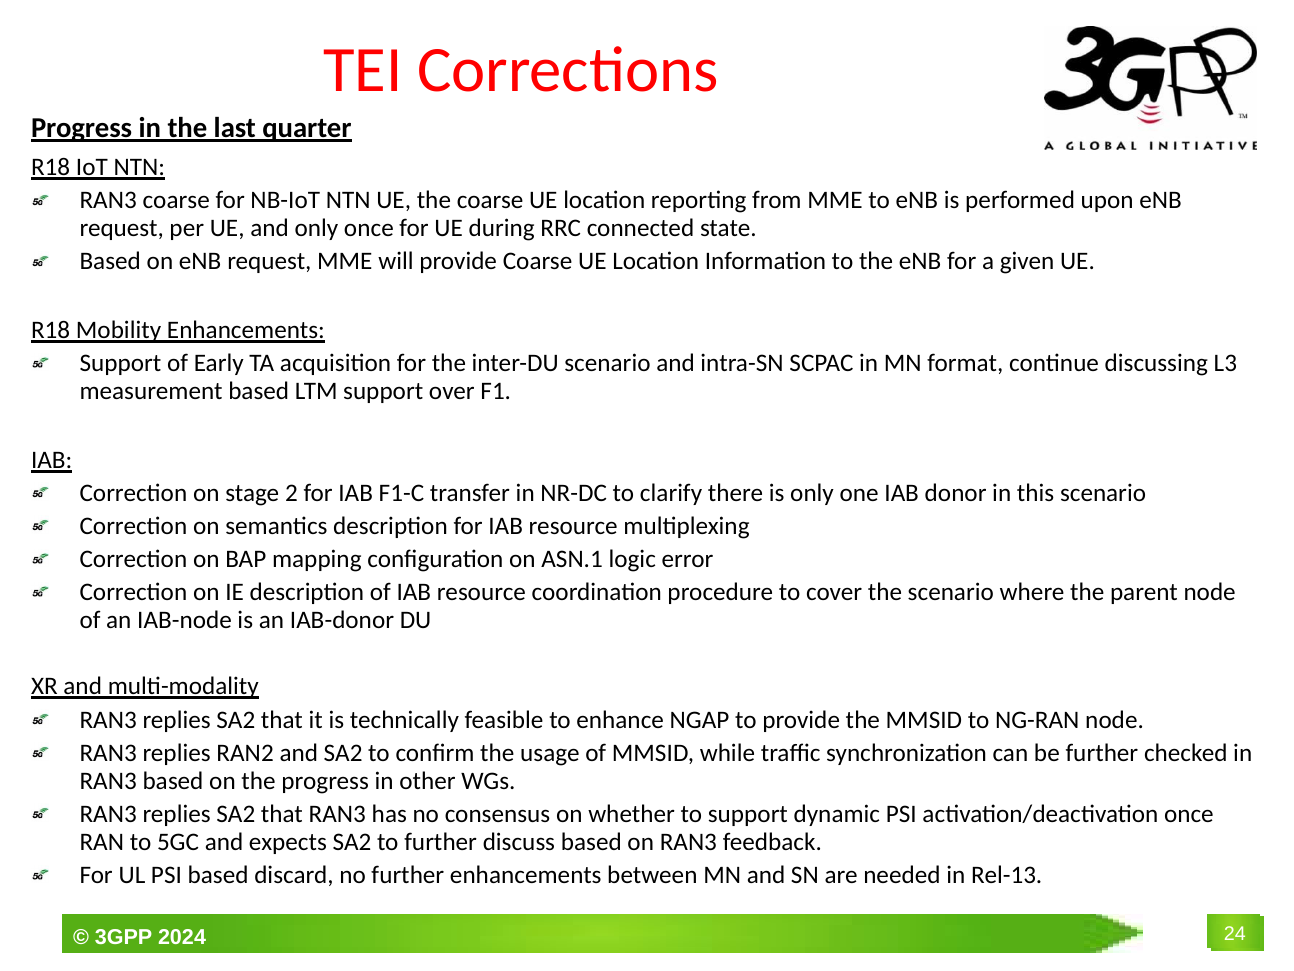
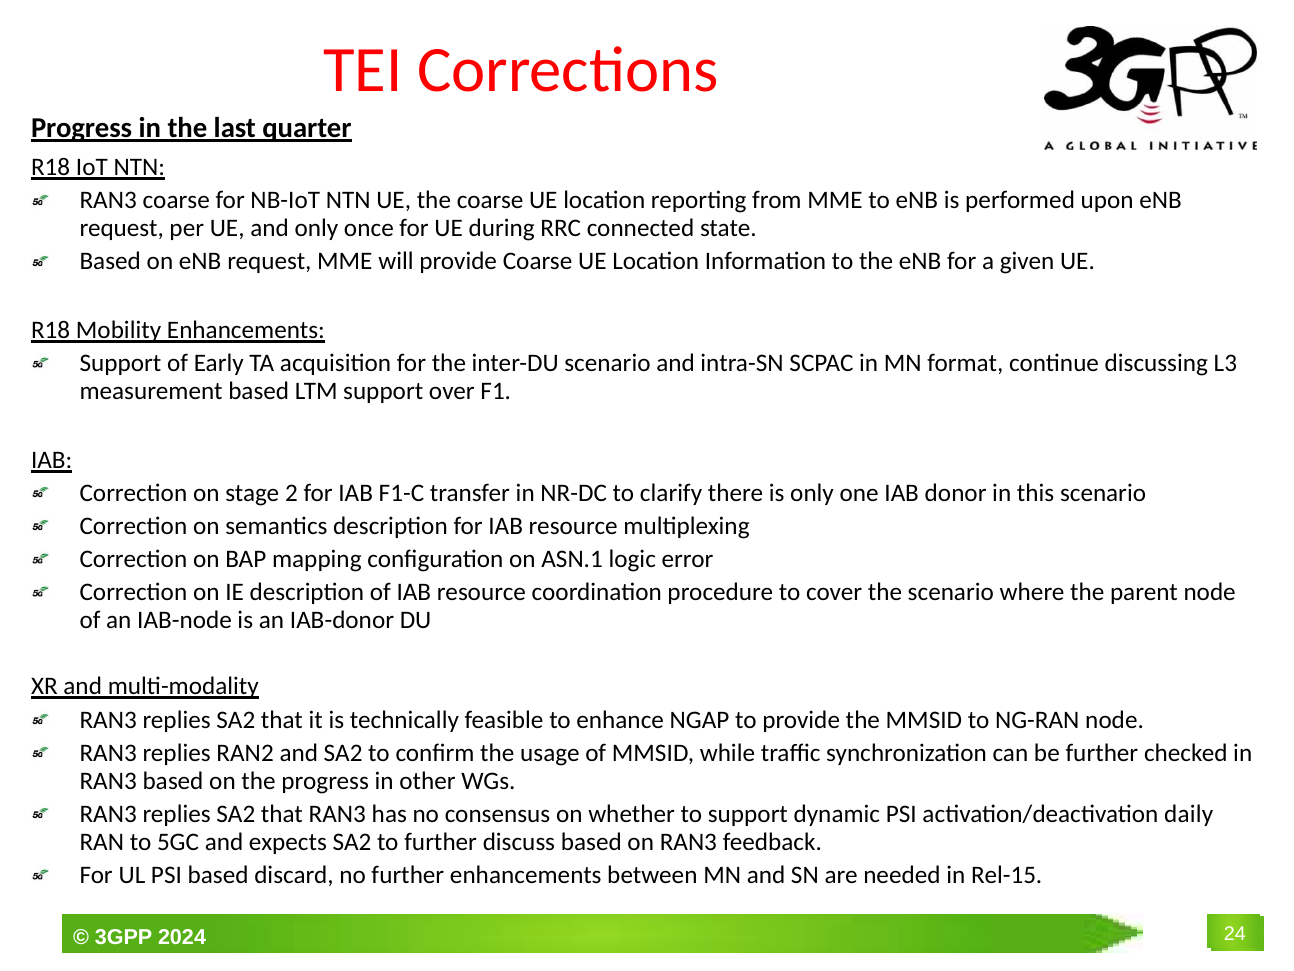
activation/deactivation once: once -> daily
Rel-13: Rel-13 -> Rel-15
